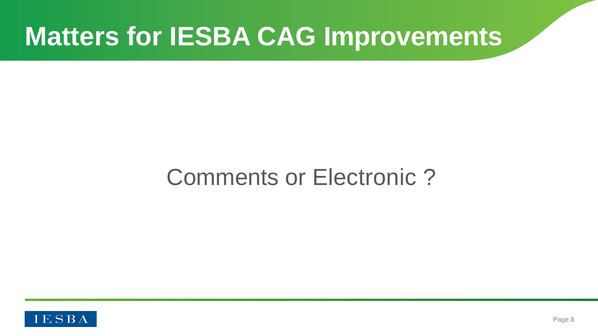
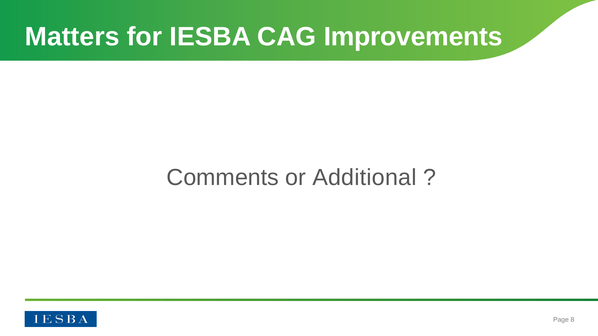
Electronic: Electronic -> Additional
